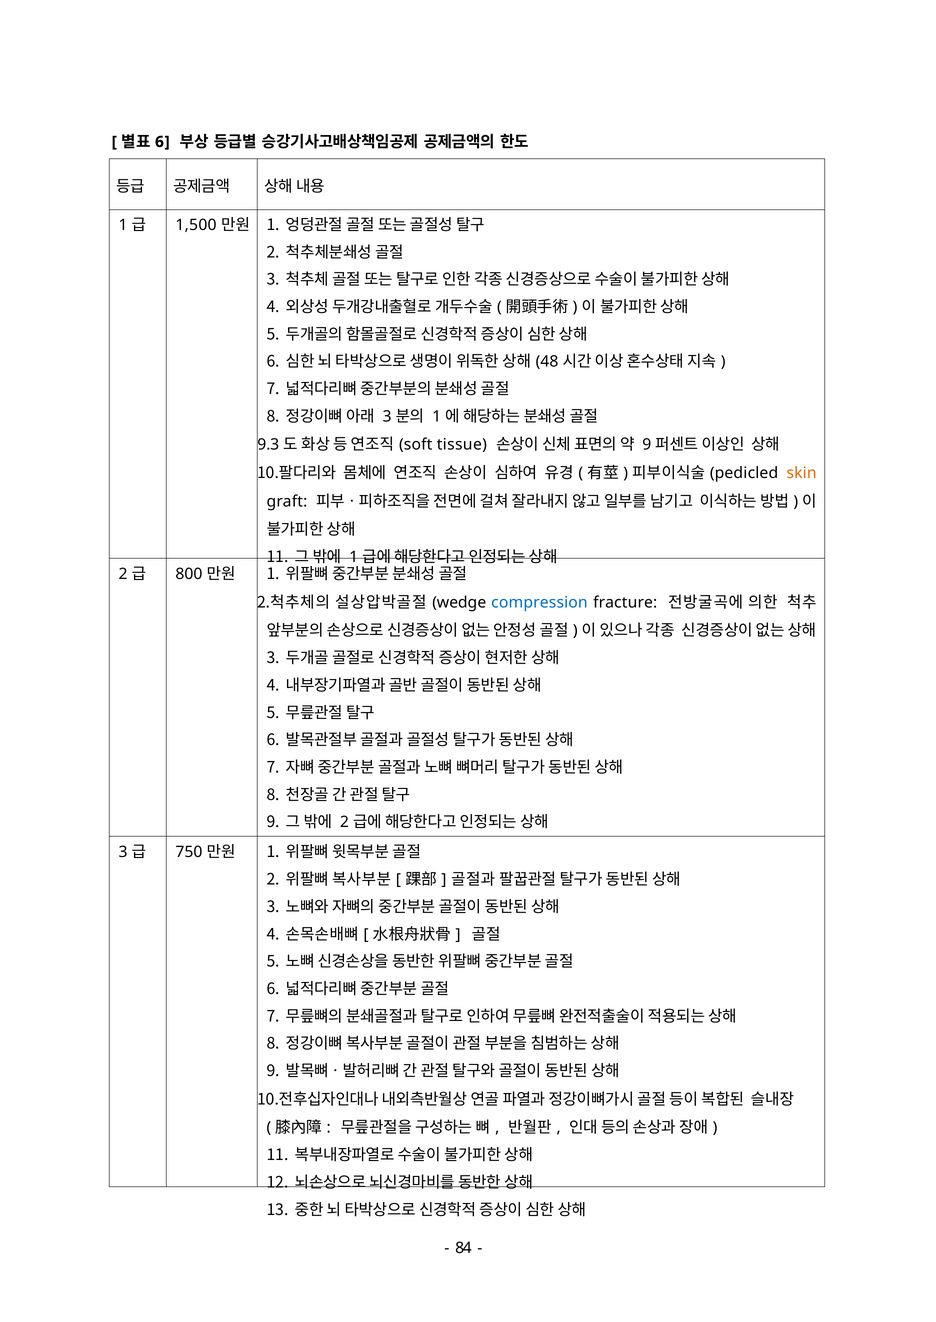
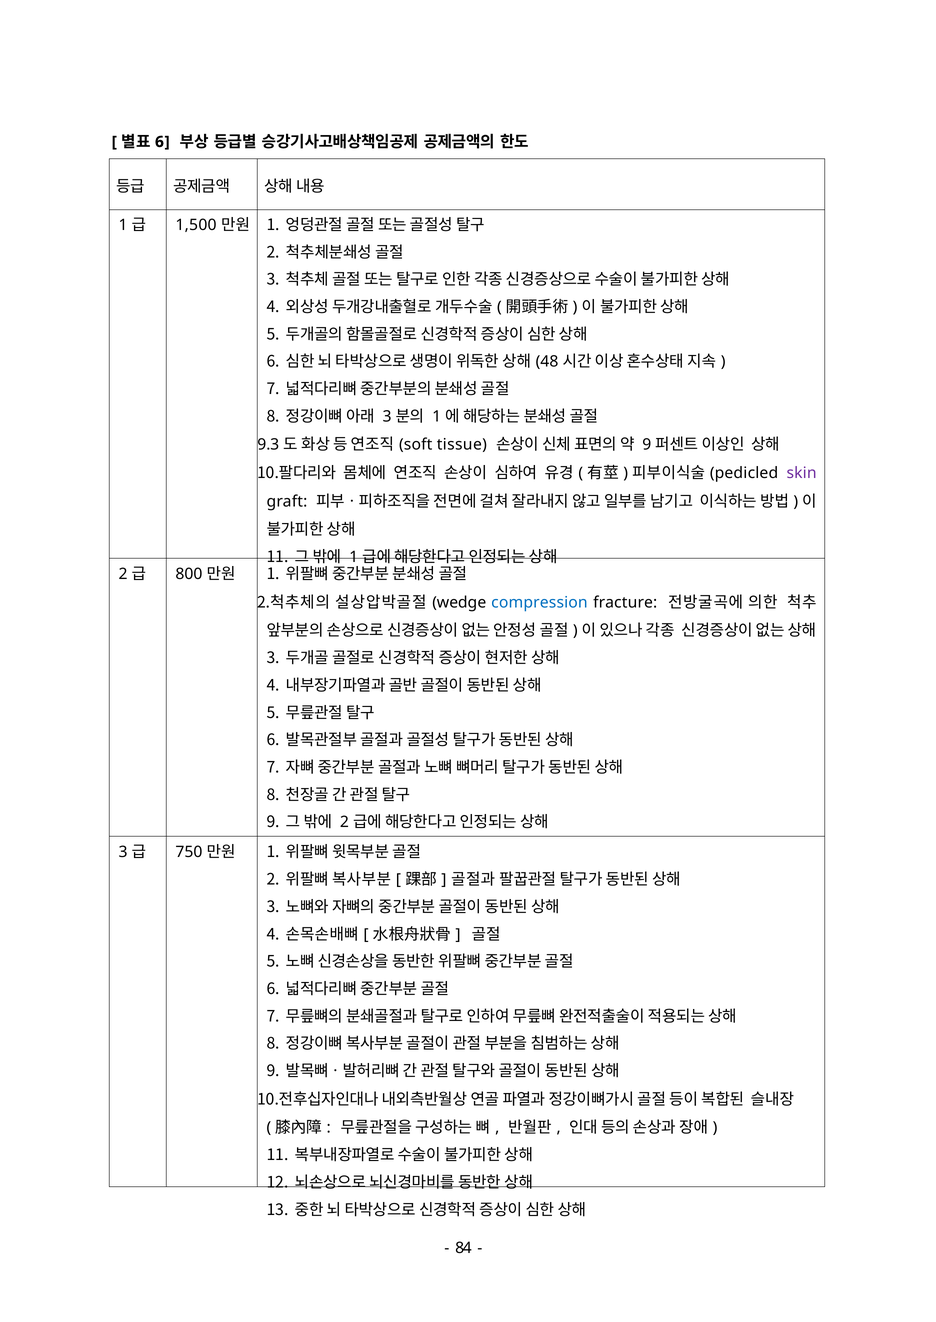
skin colour: orange -> purple
